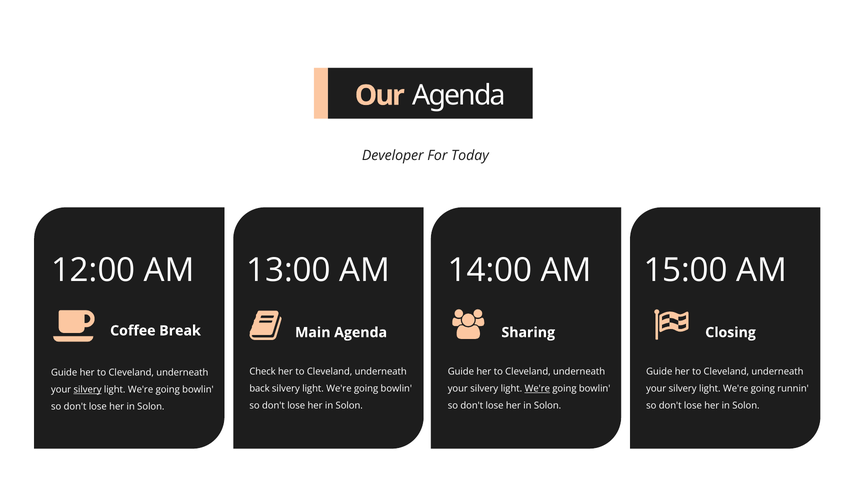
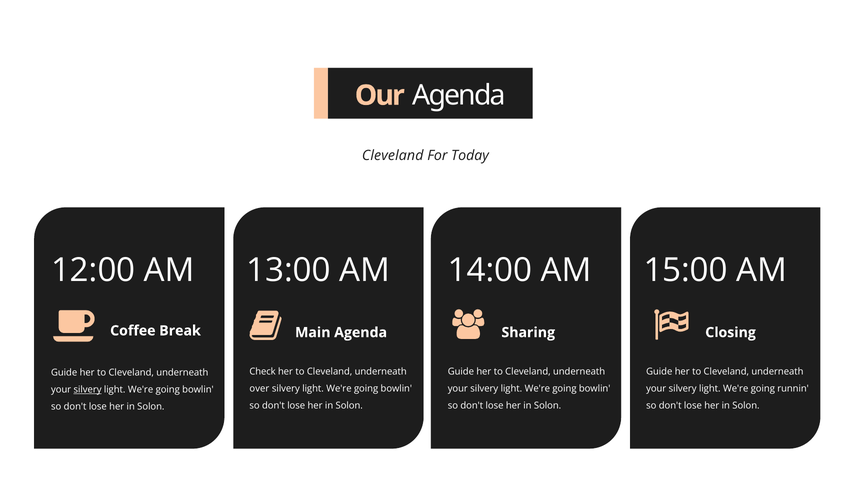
Developer at (393, 156): Developer -> Cleveland
back: back -> over
We're at (537, 389) underline: present -> none
